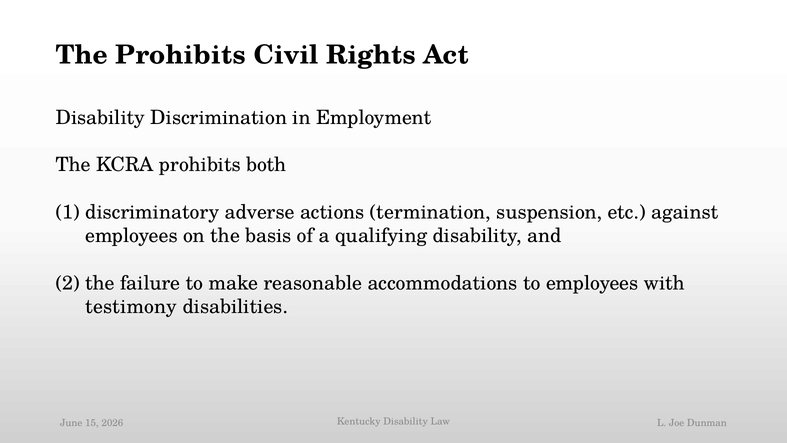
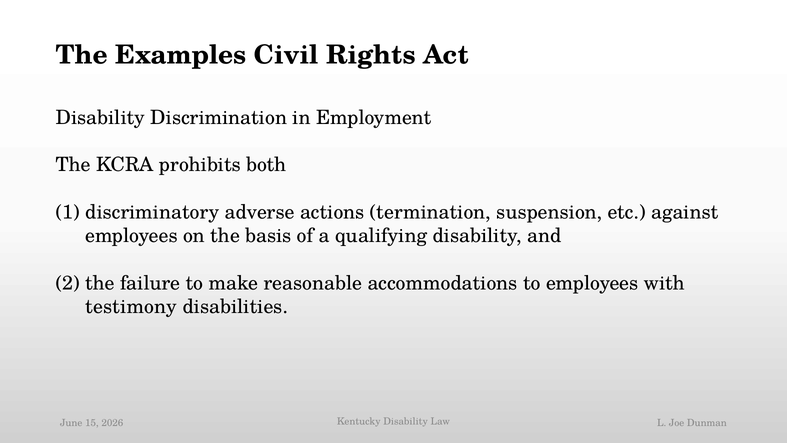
The Prohibits: Prohibits -> Examples
